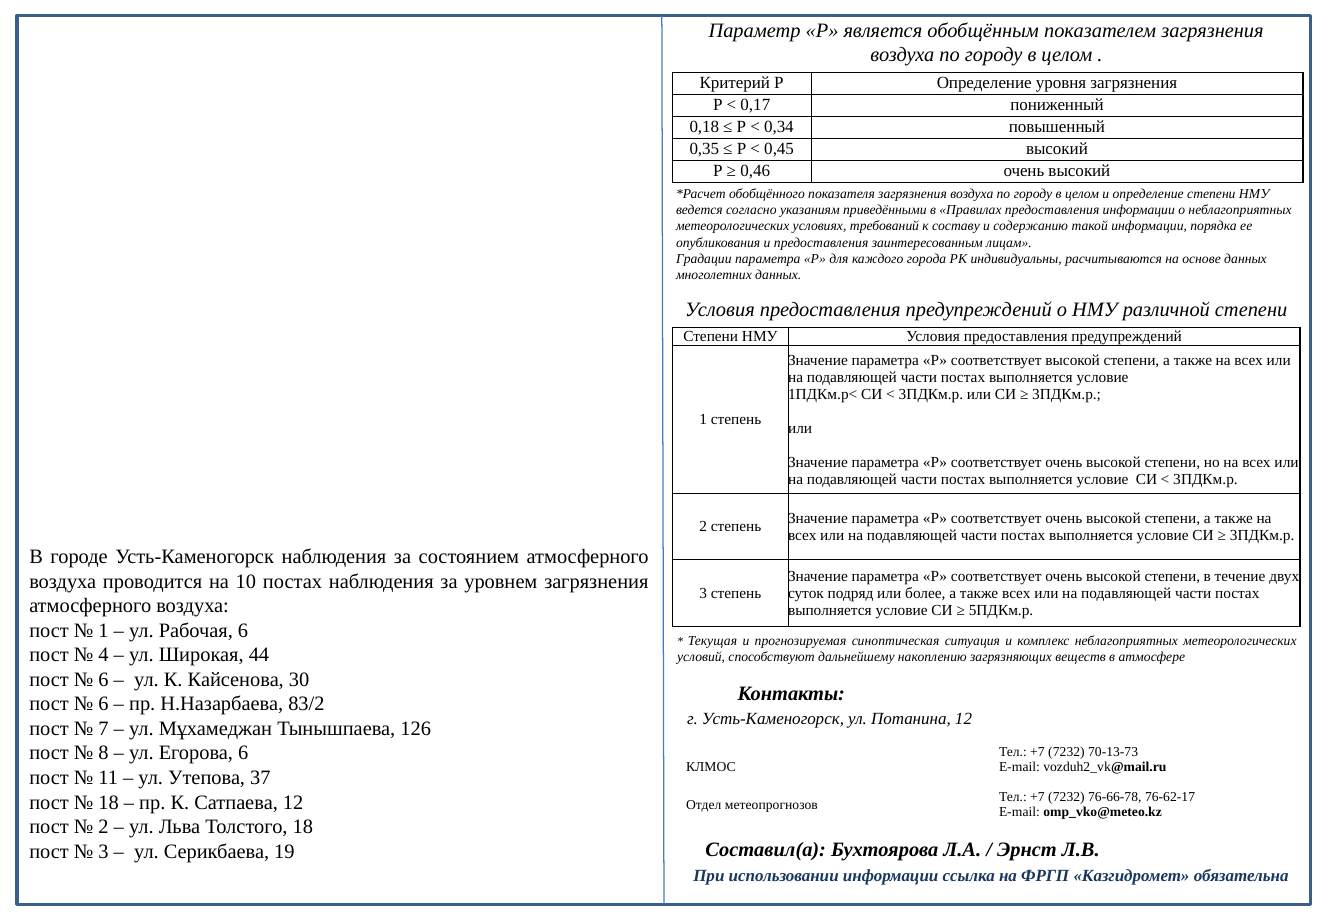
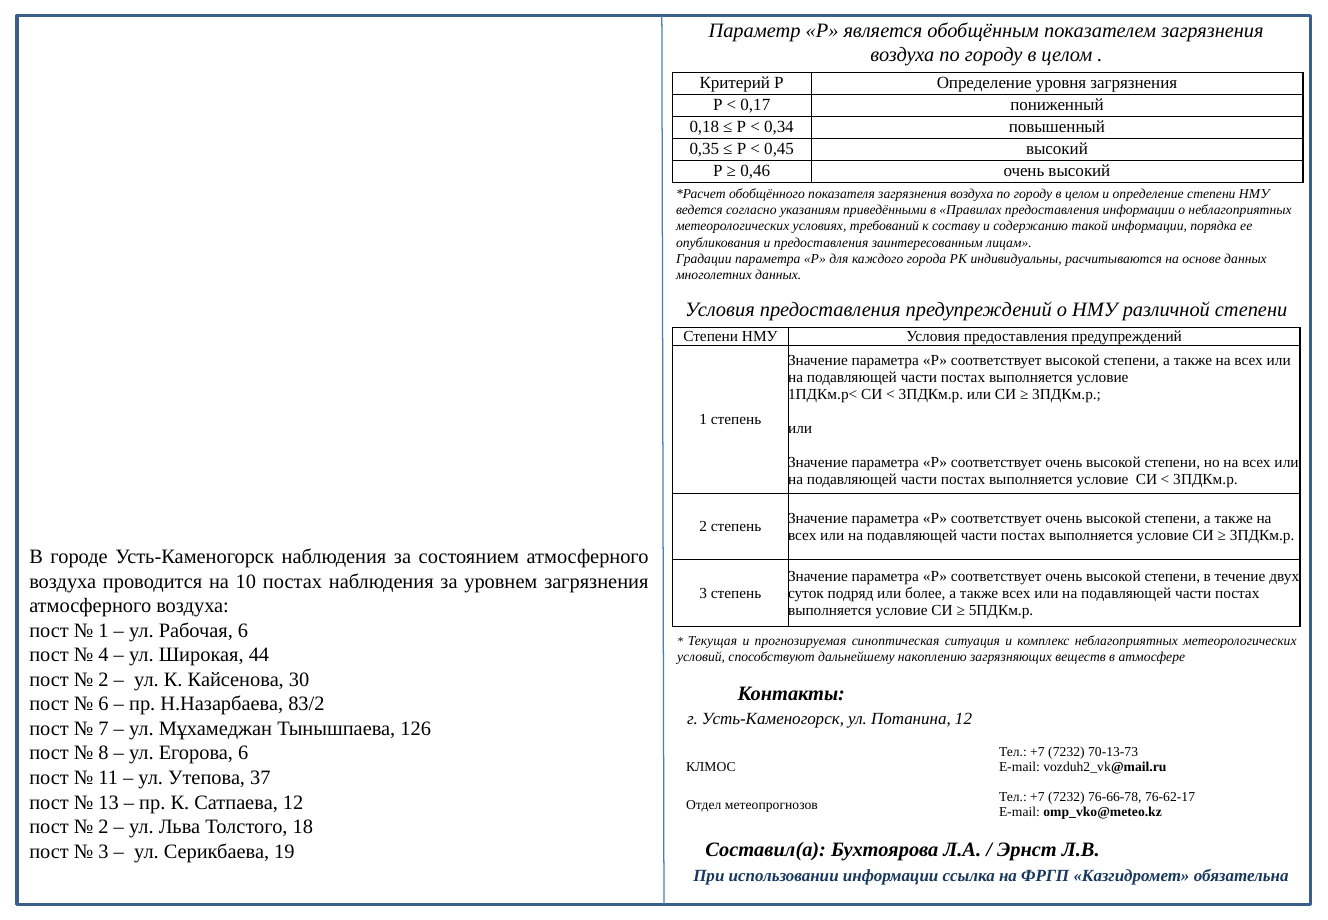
6 at (104, 679): 6 -> 2
18 at (109, 802): 18 -> 13
